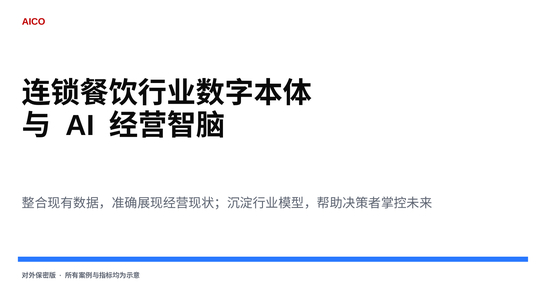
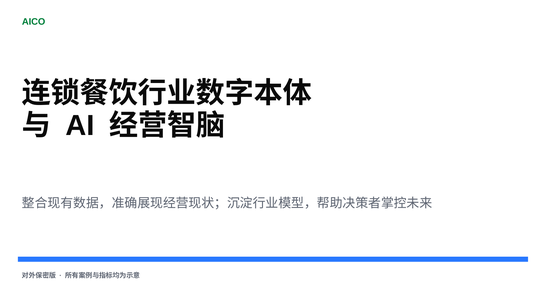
AICO colour: red -> green
